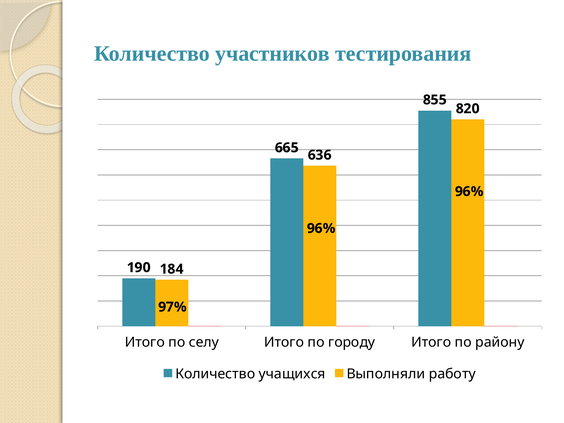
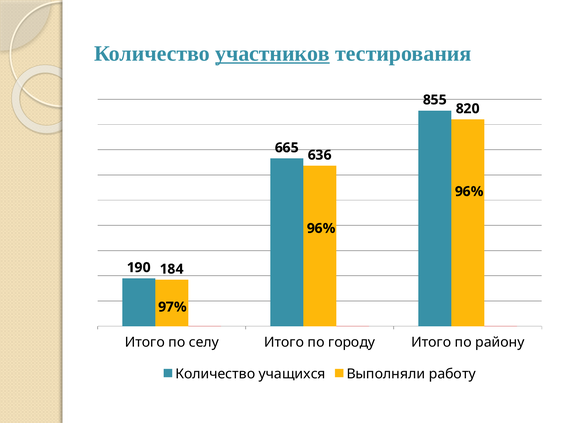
участников underline: none -> present
